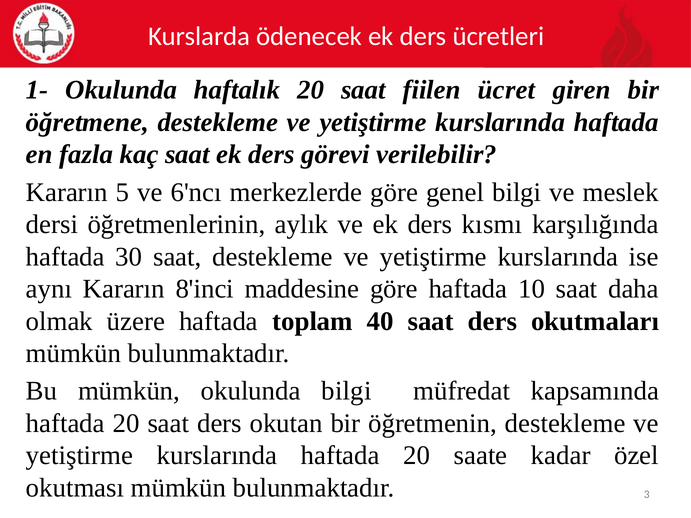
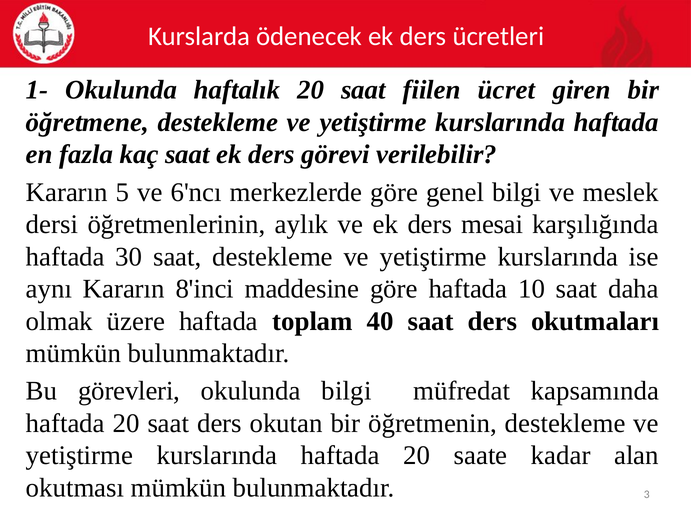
kısmı: kısmı -> mesai
Bu mümkün: mümkün -> görevleri
özel: özel -> alan
